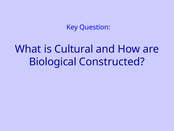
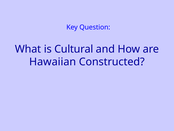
Biological: Biological -> Hawaiian
